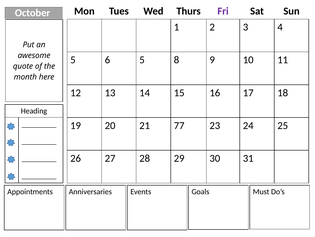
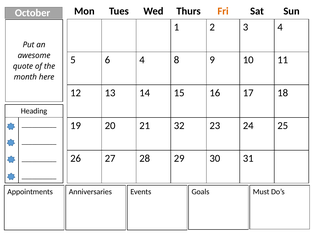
Fri colour: purple -> orange
6 5: 5 -> 4
77: 77 -> 32
